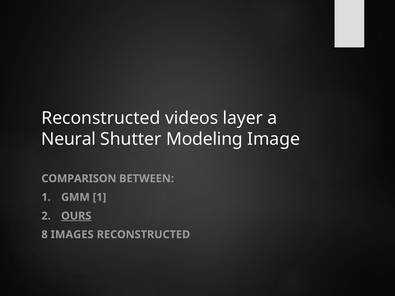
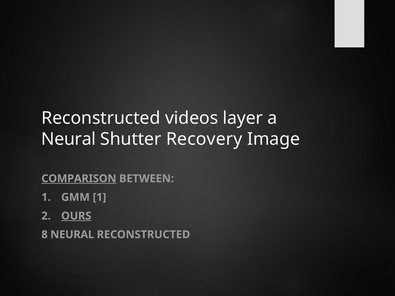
Modeling: Modeling -> Recovery
COMPARISON underline: none -> present
8 IMAGES: IMAGES -> NEURAL
